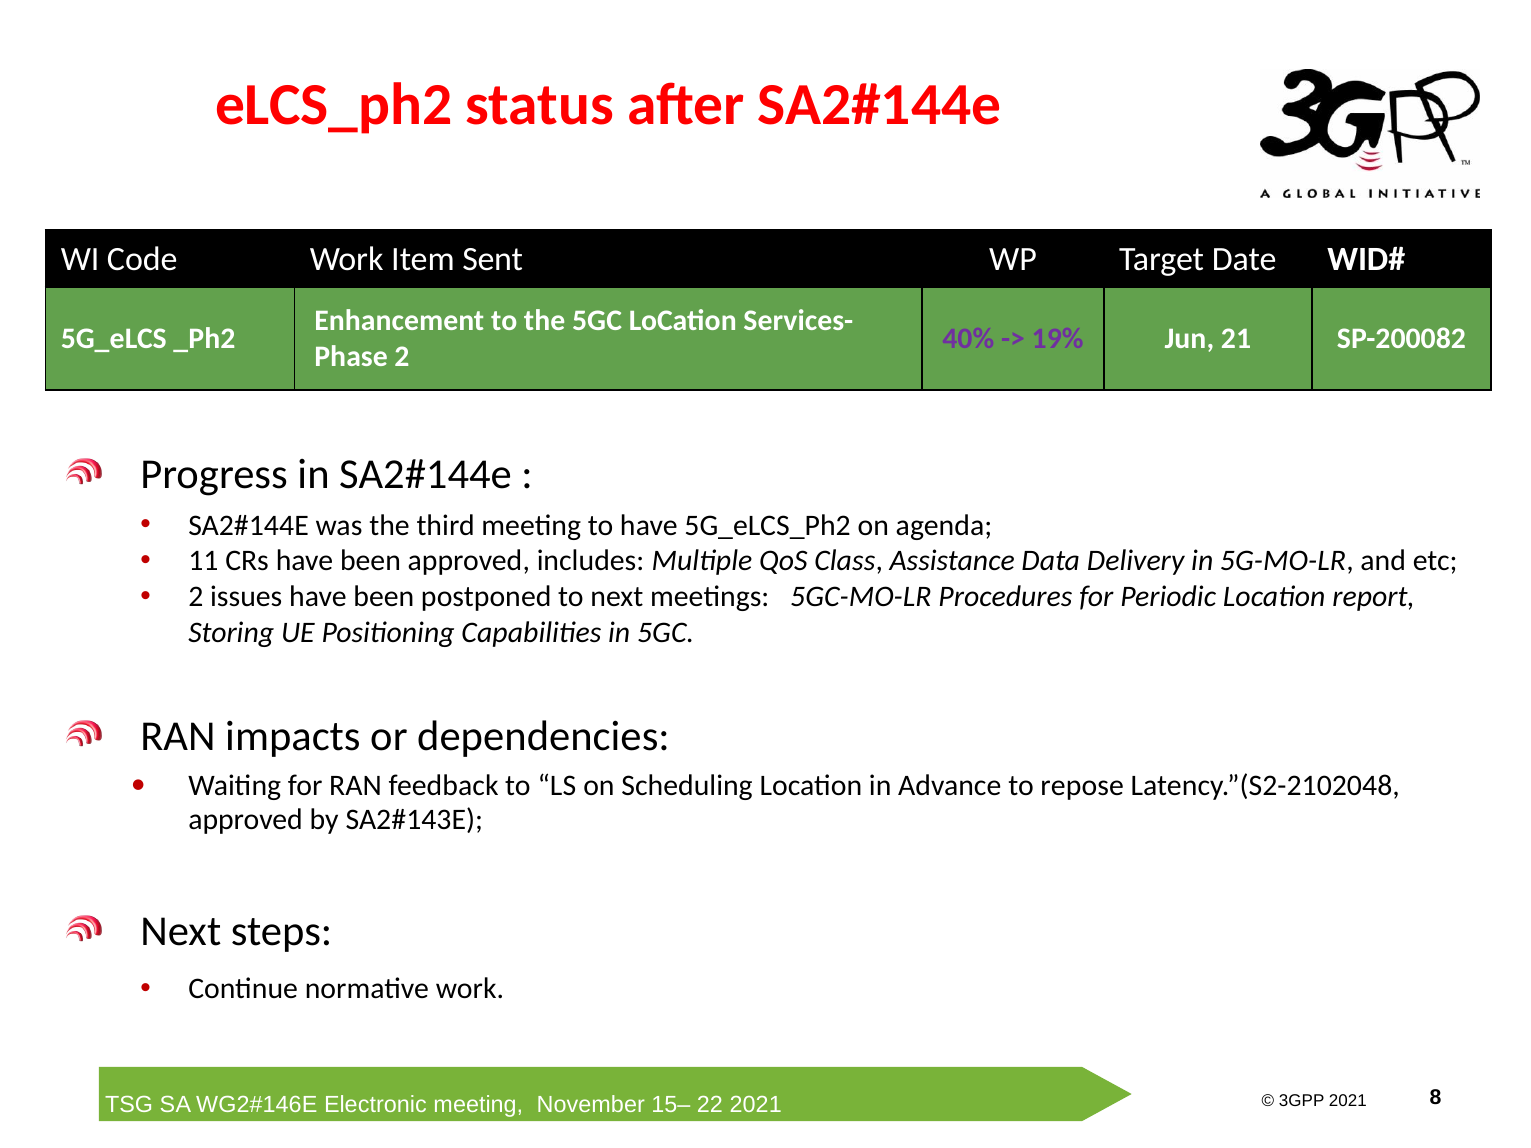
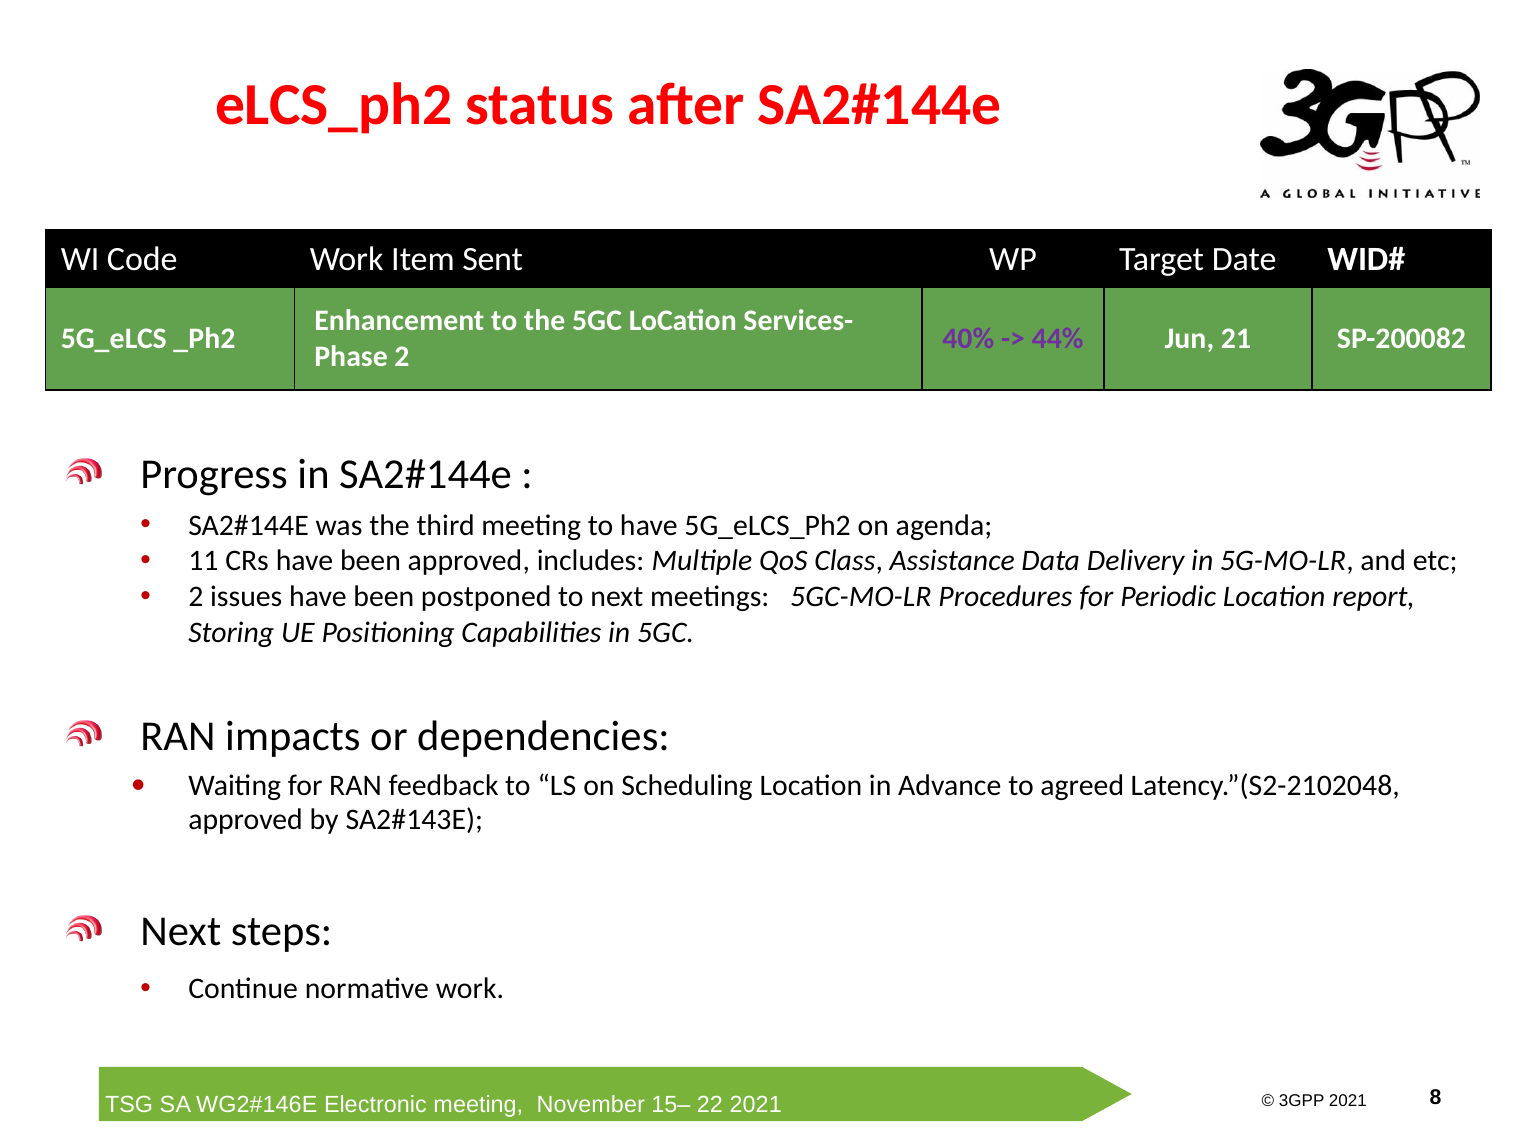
19%: 19% -> 44%
repose: repose -> agreed
